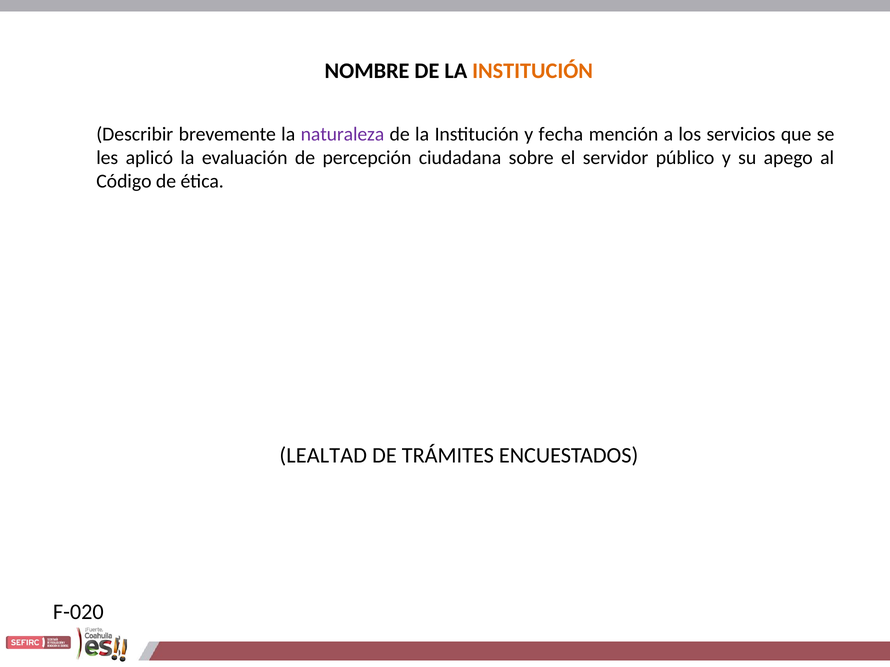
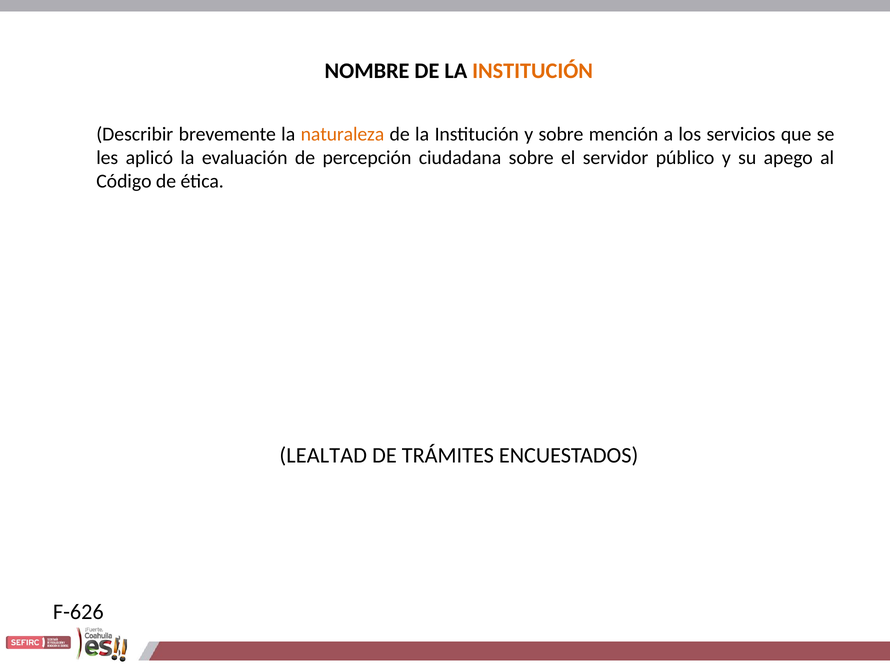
naturaleza colour: purple -> orange
y fecha: fecha -> sobre
F-020: F-020 -> F-626
